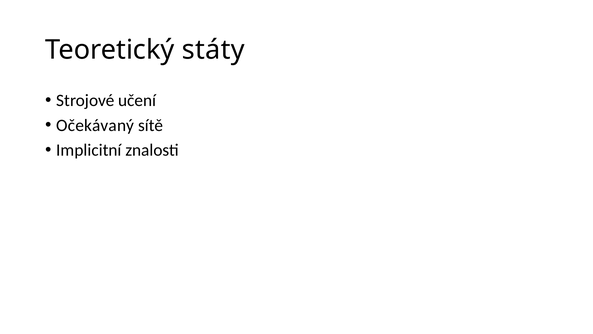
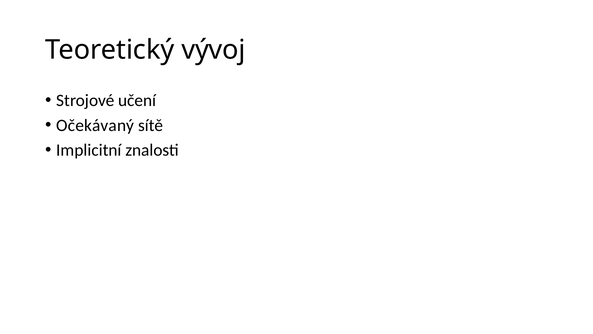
státy: státy -> vývoj
